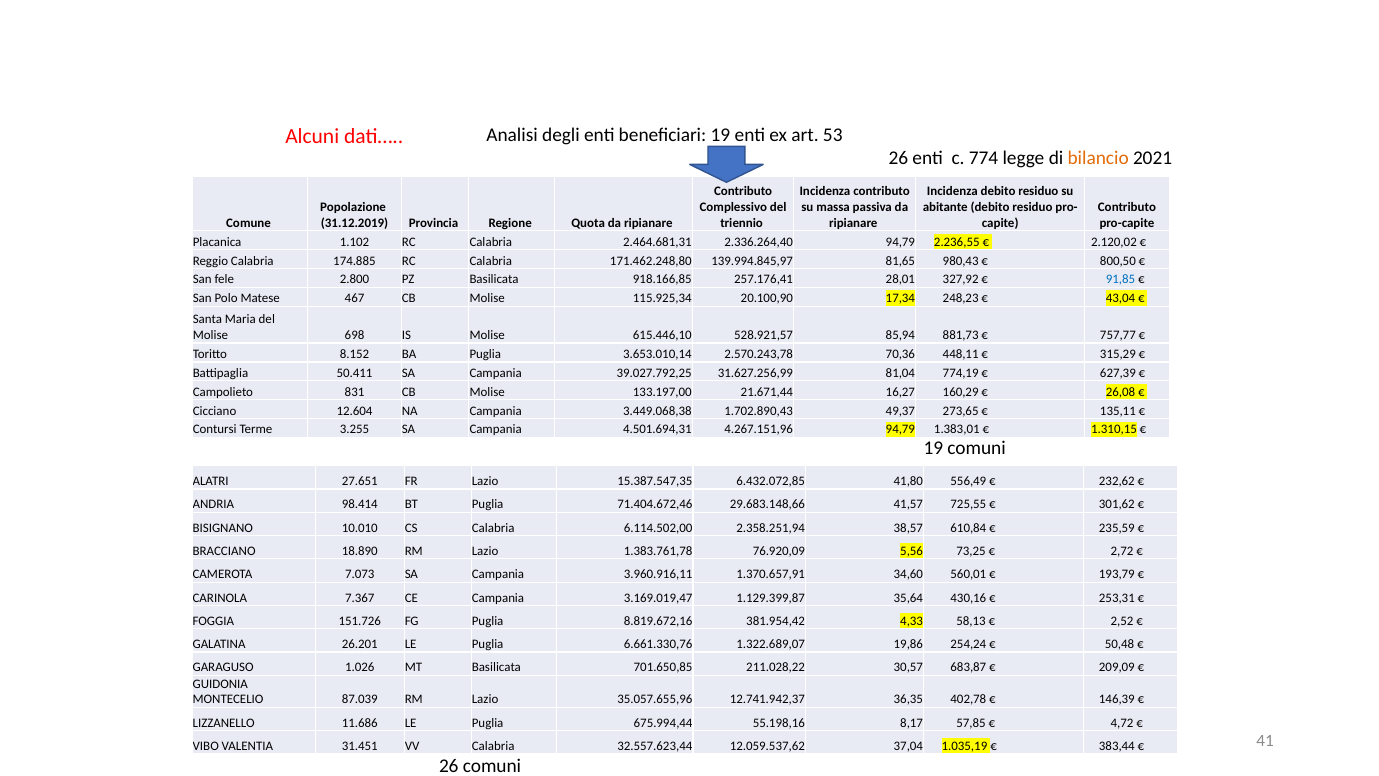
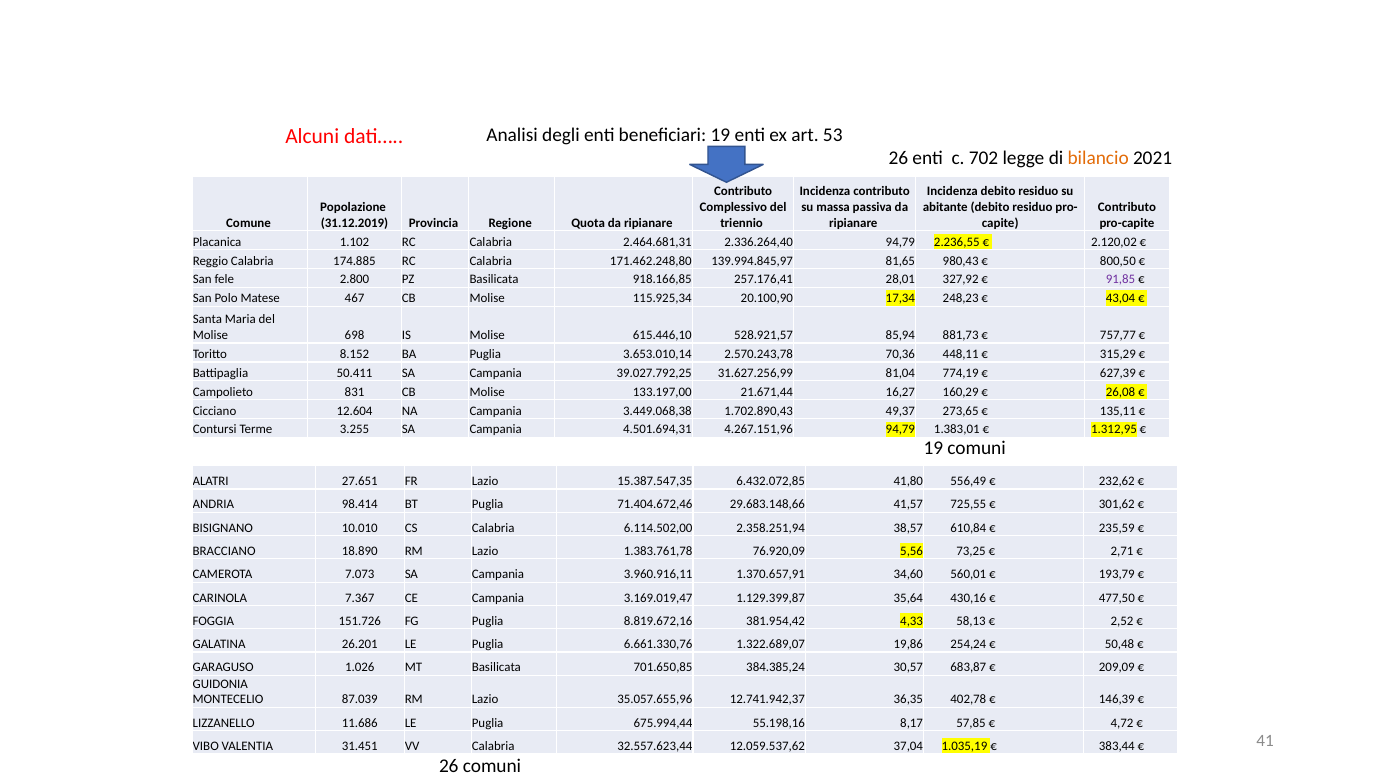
774: 774 -> 702
91,85 colour: blue -> purple
1.310,15: 1.310,15 -> 1.312,95
2,72: 2,72 -> 2,71
253,31: 253,31 -> 477,50
211.028,22: 211.028,22 -> 384.385,24
